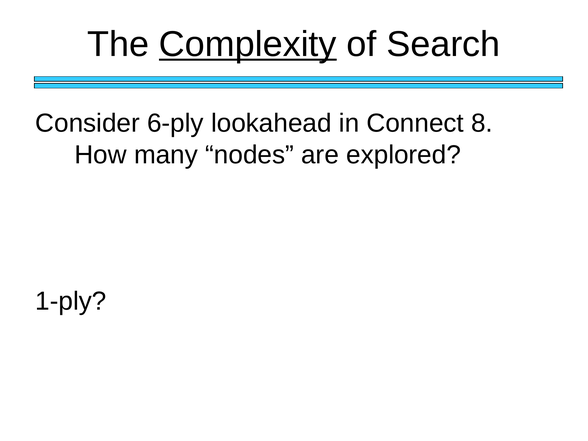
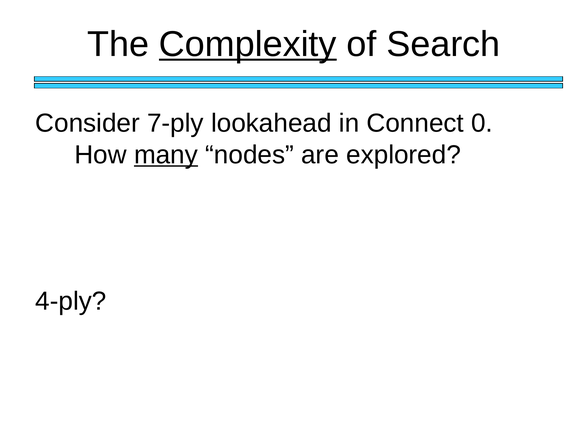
6-ply: 6-ply -> 7-ply
8: 8 -> 0
many underline: none -> present
1-ply: 1-ply -> 4-ply
